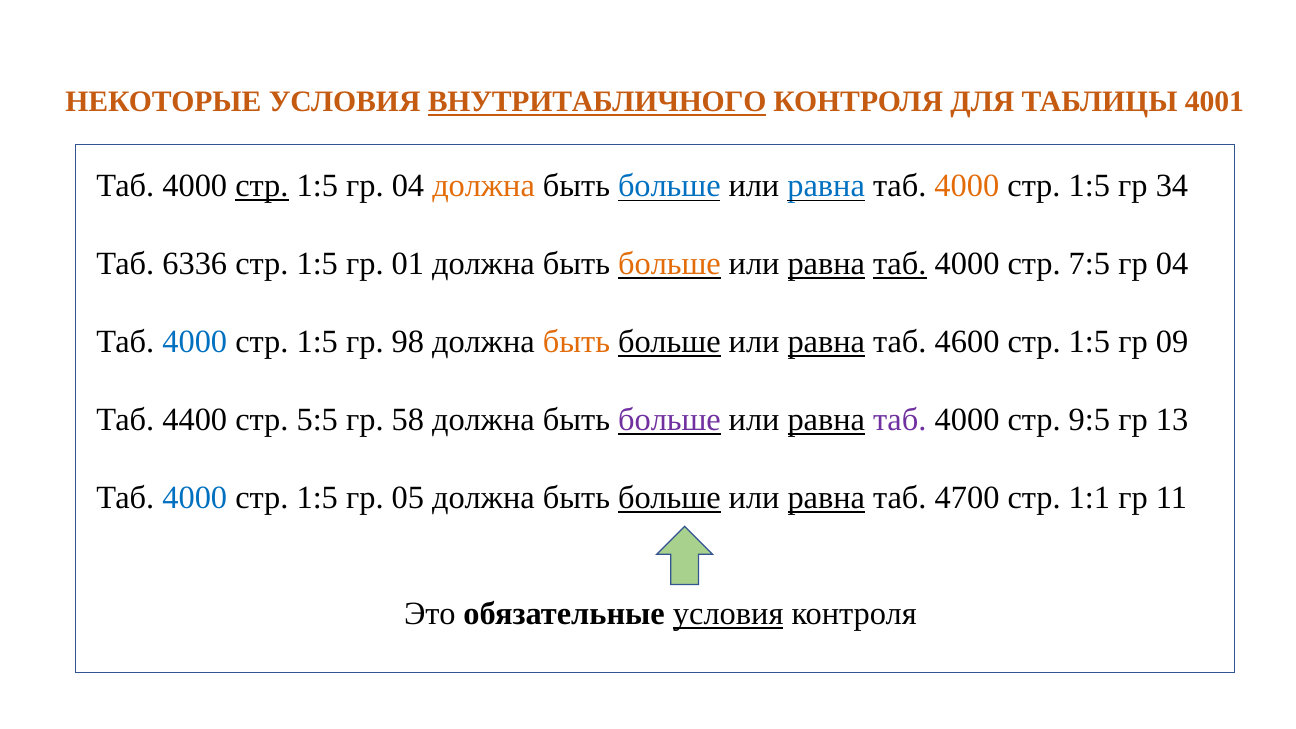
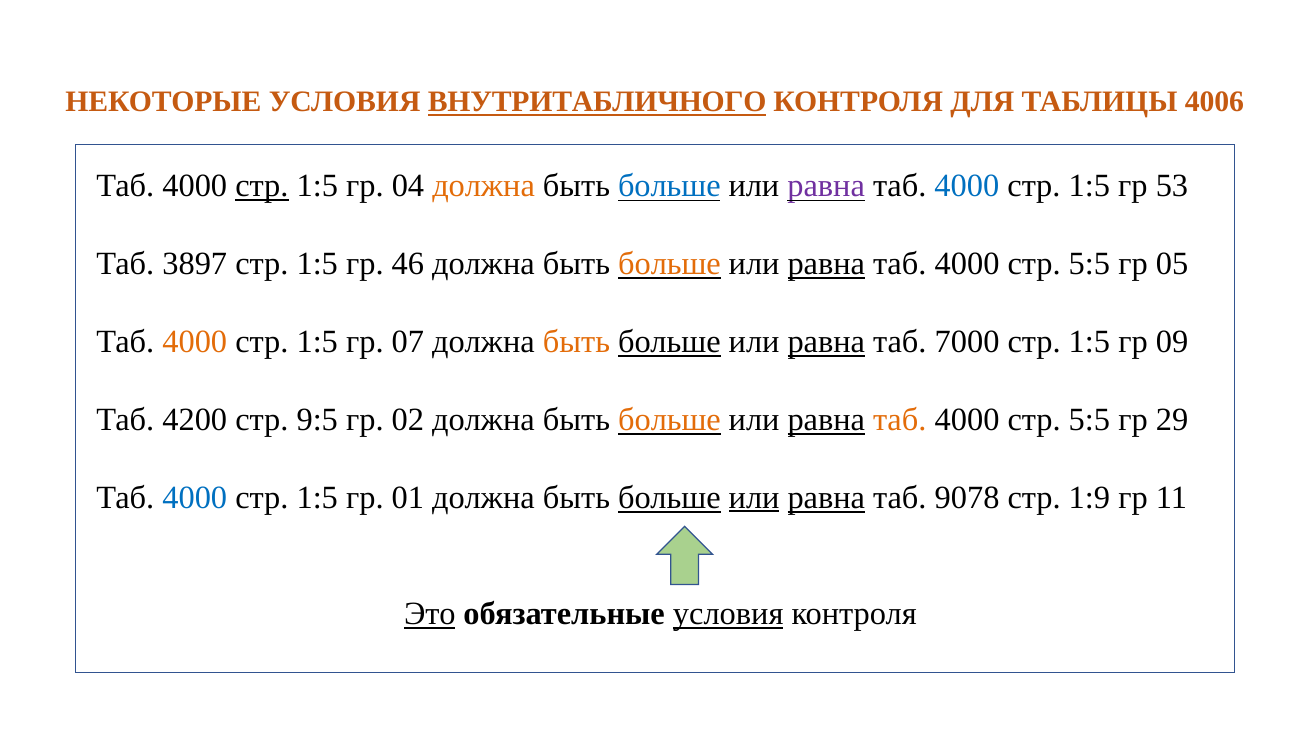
4001: 4001 -> 4006
равна at (826, 186) colour: blue -> purple
4000 at (967, 186) colour: orange -> blue
34: 34 -> 53
6336: 6336 -> 3897
01: 01 -> 46
таб at (900, 264) underline: present -> none
7:5 at (1089, 264): 7:5 -> 5:5
04 at (1172, 264): 04 -> 05
4000 at (195, 342) colour: blue -> orange
98: 98 -> 07
4600: 4600 -> 7000
4400: 4400 -> 4200
5:5: 5:5 -> 9:5
58: 58 -> 02
больше at (670, 420) colour: purple -> orange
таб at (900, 420) colour: purple -> orange
9:5 at (1089, 420): 9:5 -> 5:5
13: 13 -> 29
05: 05 -> 01
или at (754, 497) underline: none -> present
4700: 4700 -> 9078
1:1: 1:1 -> 1:9
Это underline: none -> present
